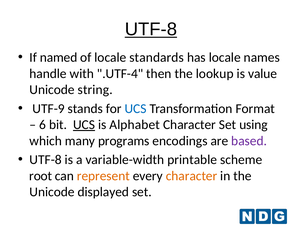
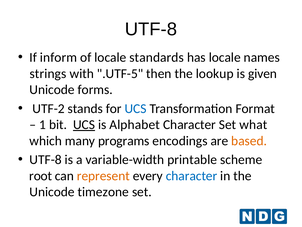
UTF-8 at (151, 29) underline: present -> none
named: named -> inform
handle: handle -> strings
.UTF-4: .UTF-4 -> .UTF-5
value: value -> given
string: string -> forms
UTF-9: UTF-9 -> UTF-2
6: 6 -> 1
using: using -> what
based colour: purple -> orange
character at (192, 175) colour: orange -> blue
displayed: displayed -> timezone
